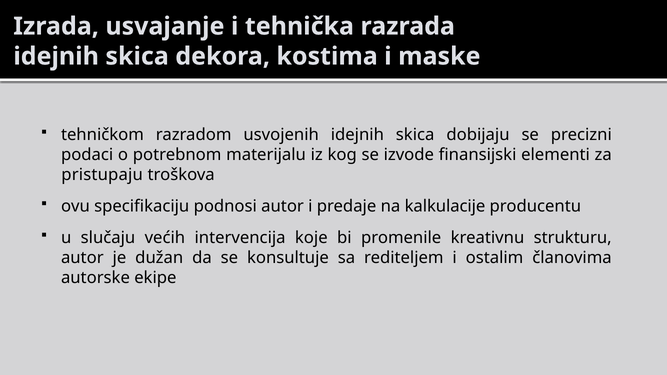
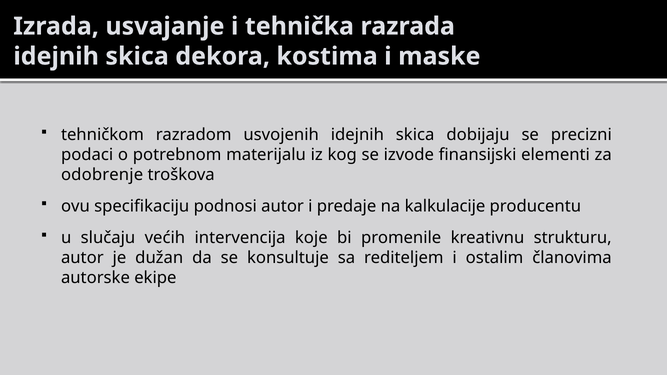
pristupaju: pristupaju -> odobrenje
